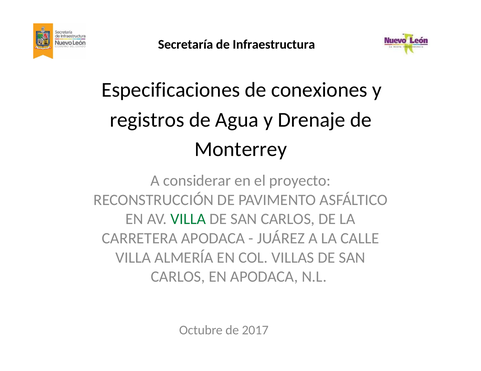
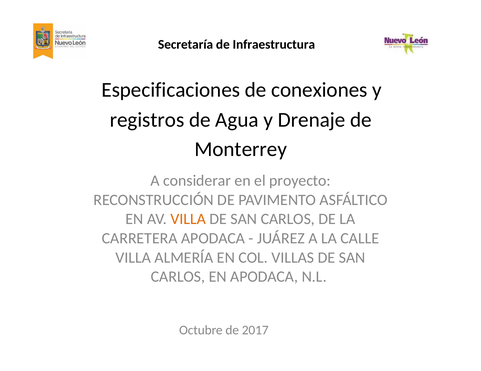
VILLA at (188, 219) colour: green -> orange
